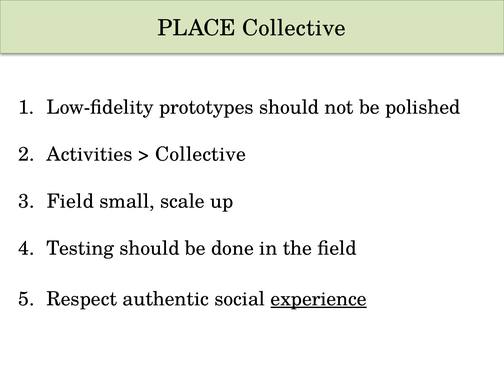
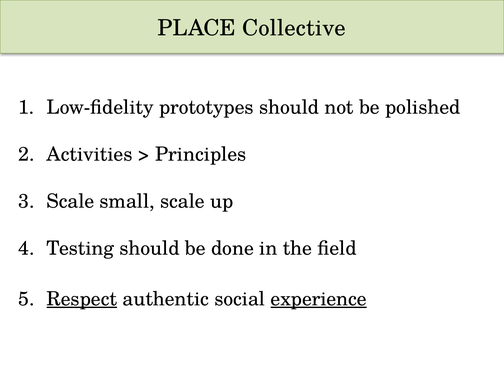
Collective at (201, 154): Collective -> Principles
Field at (70, 201): Field -> Scale
Respect underline: none -> present
